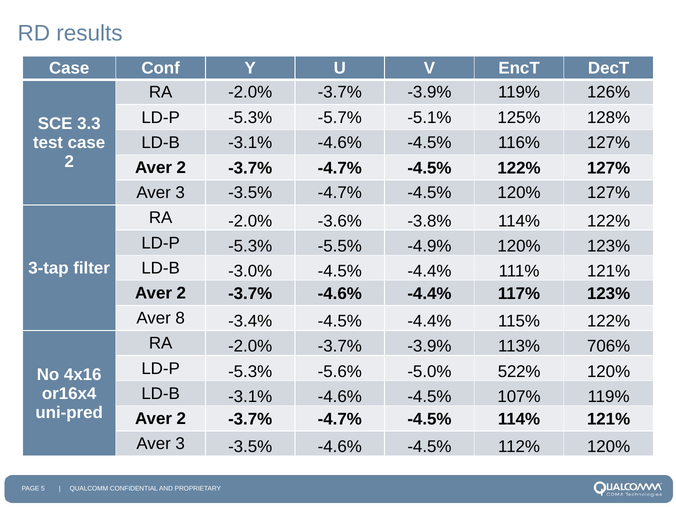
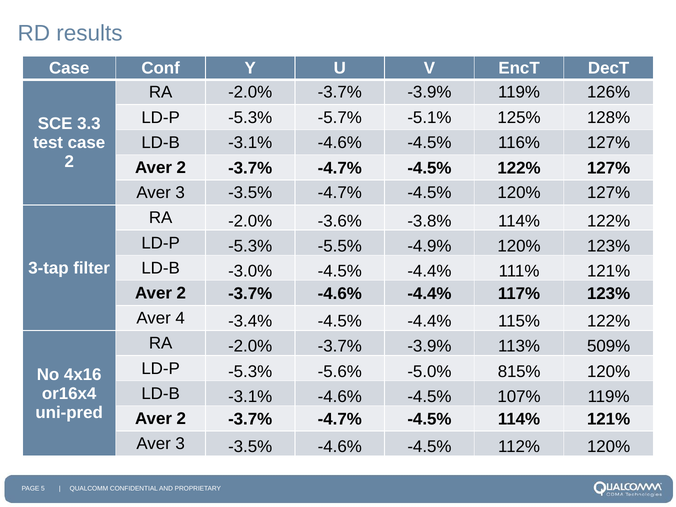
8: 8 -> 4
706%: 706% -> 509%
522%: 522% -> 815%
